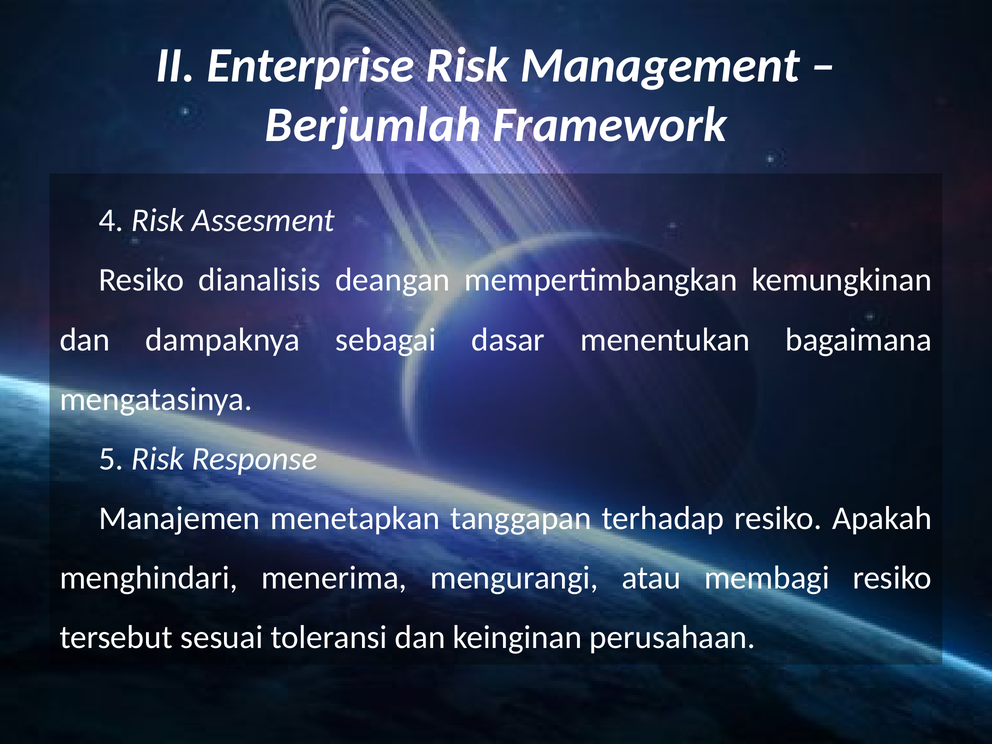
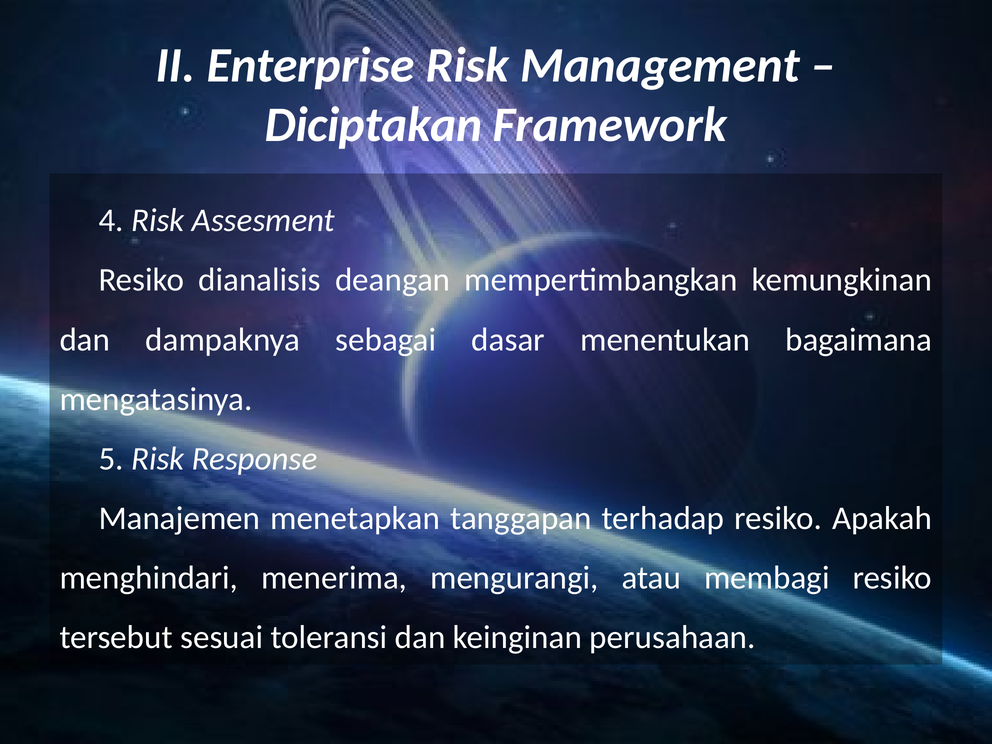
Berjumlah: Berjumlah -> Diciptakan
